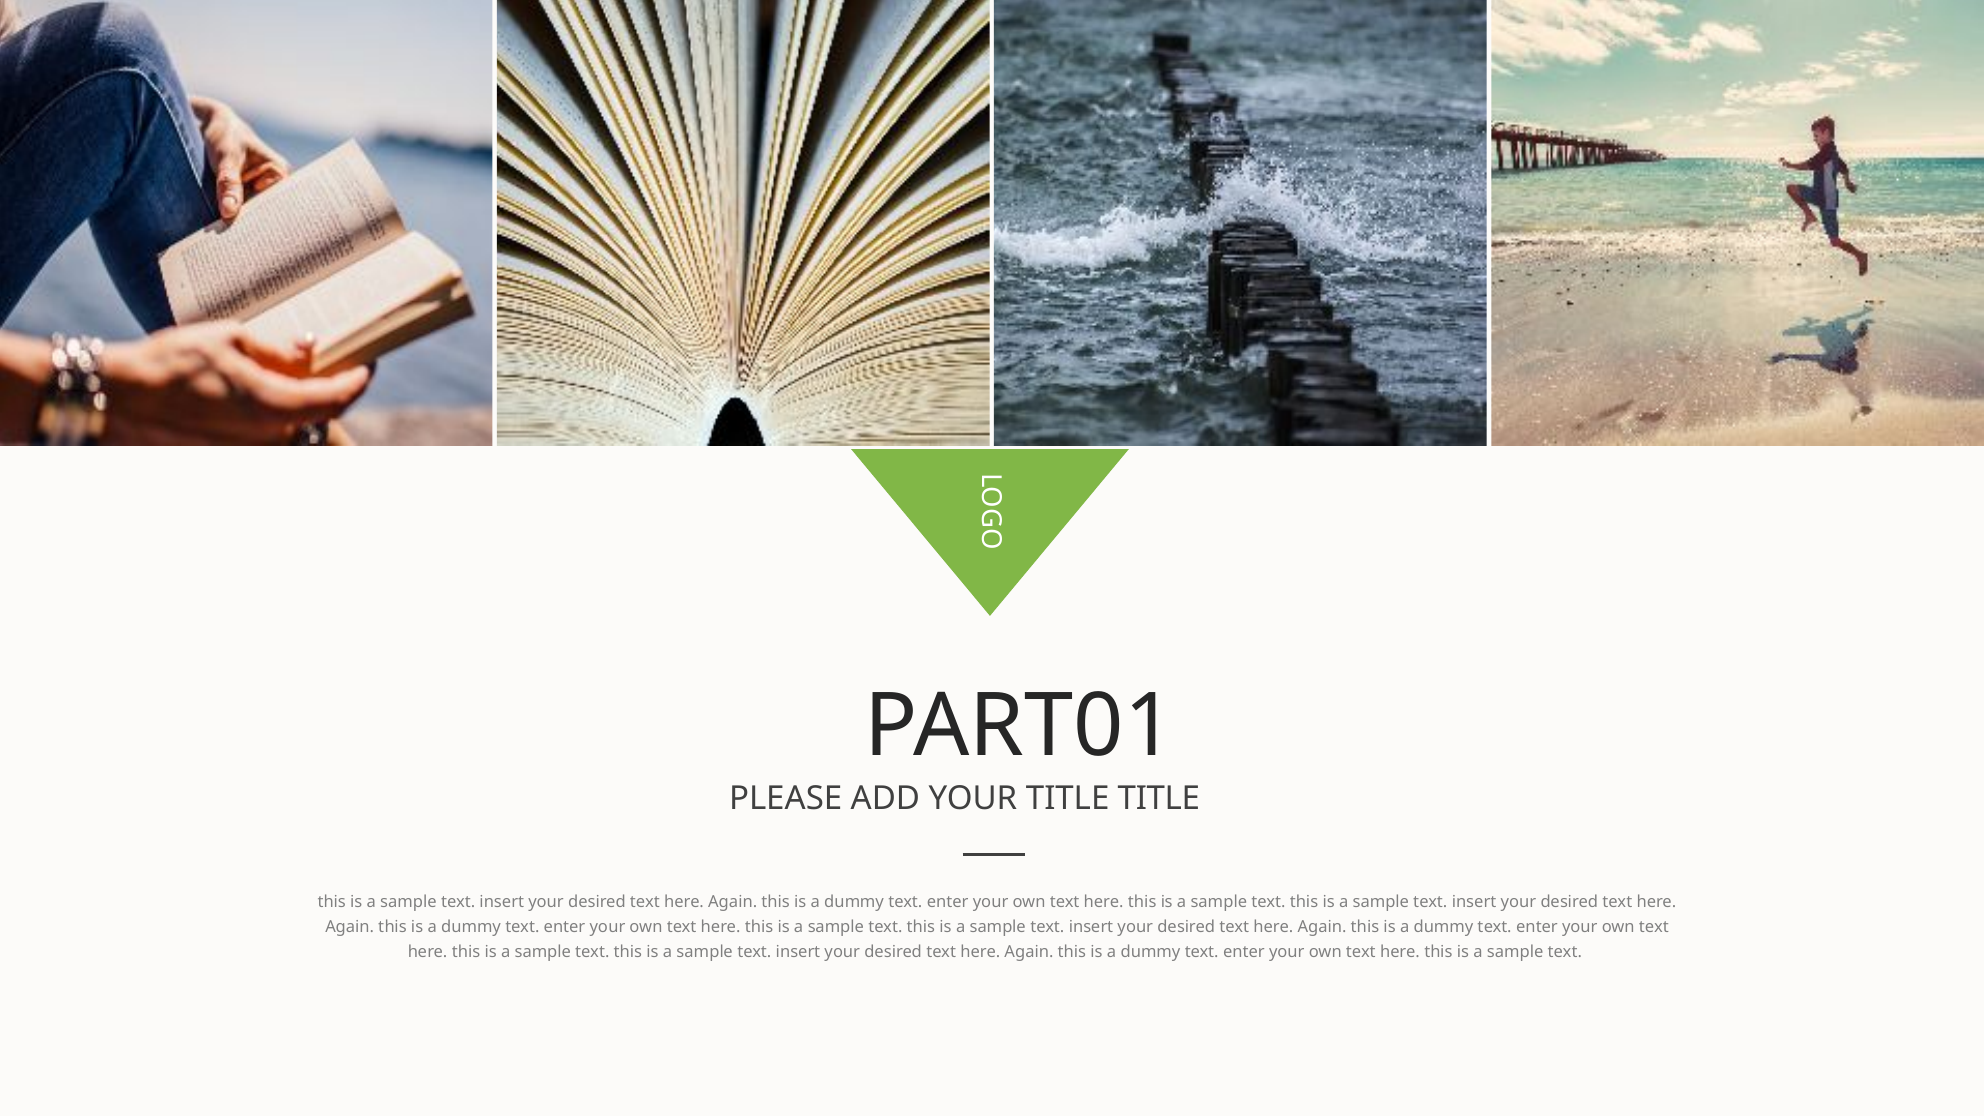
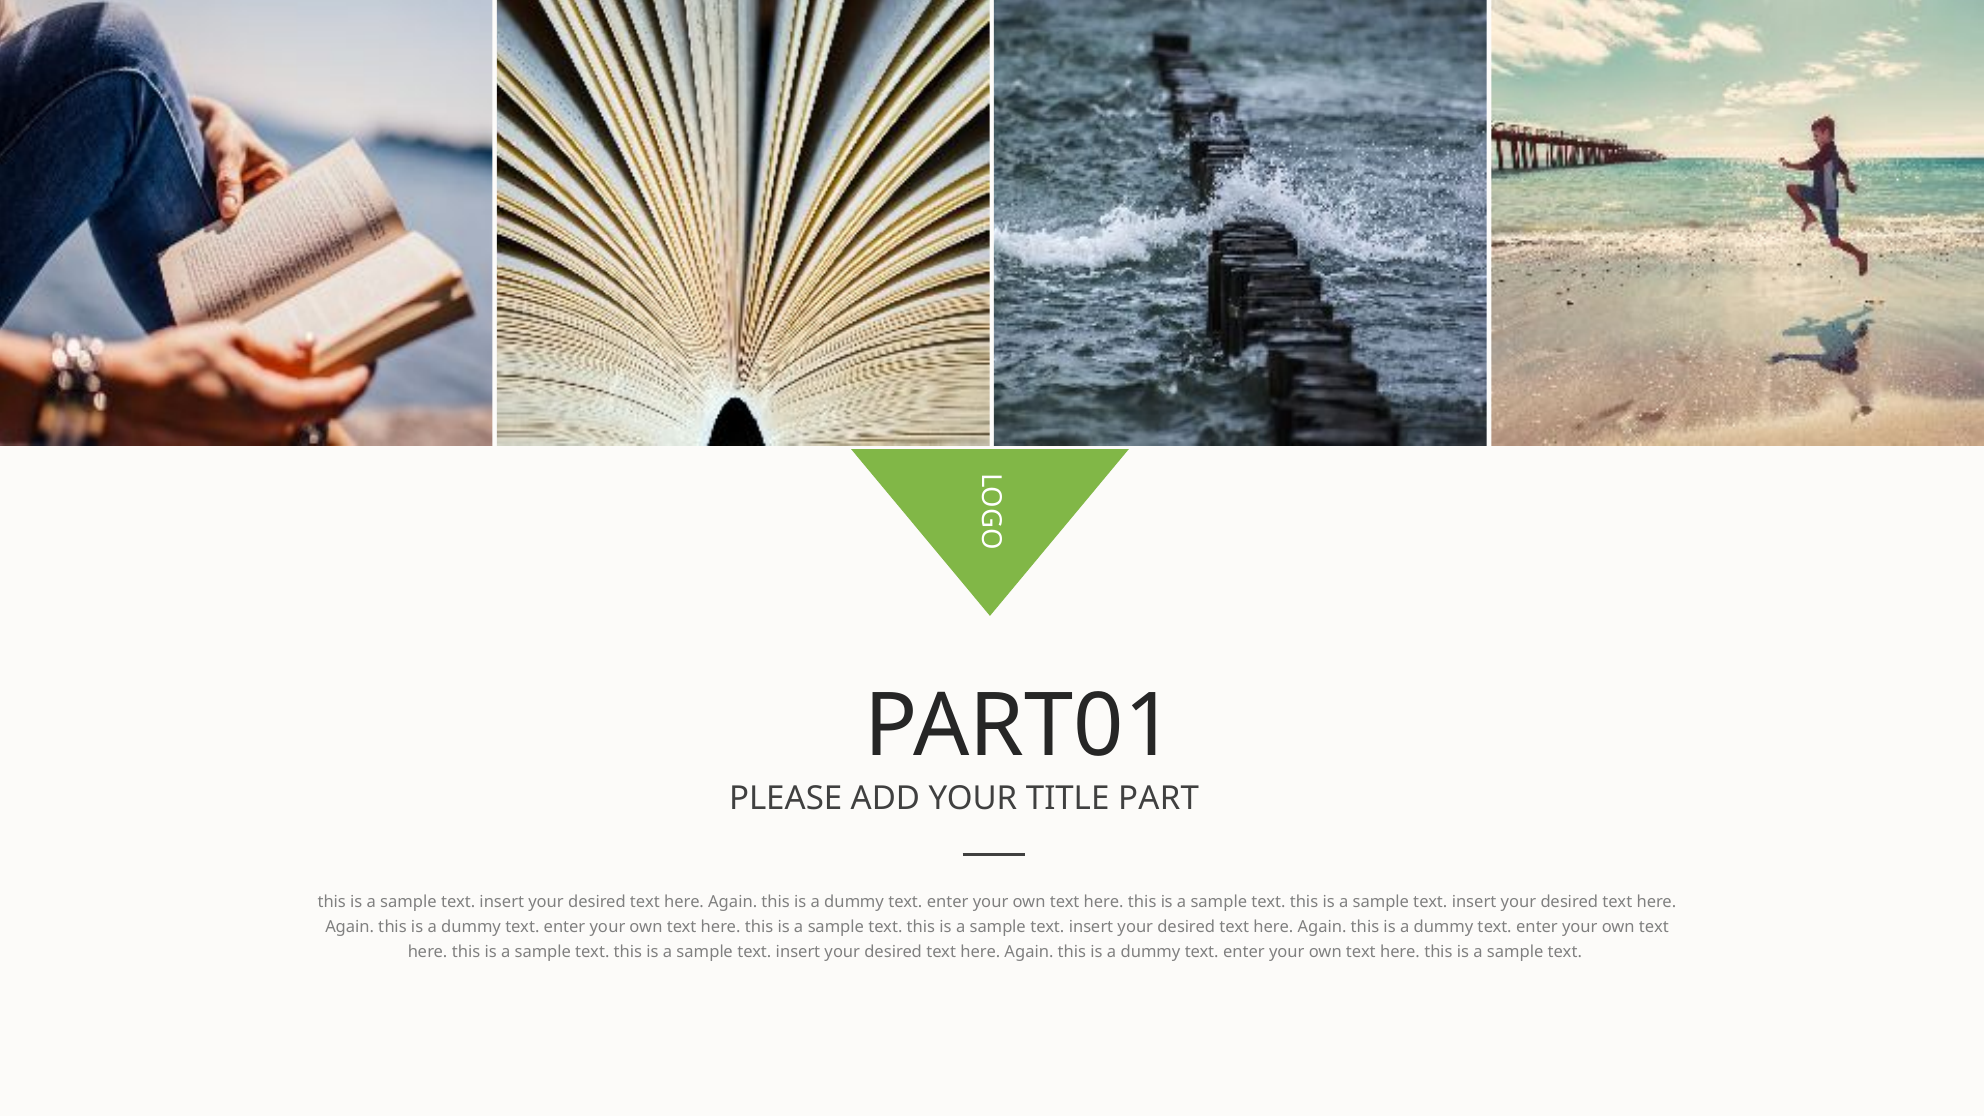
TITLE TITLE: TITLE -> PART
